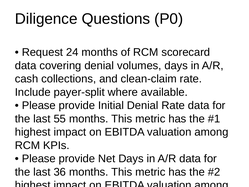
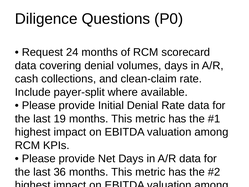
55: 55 -> 19
